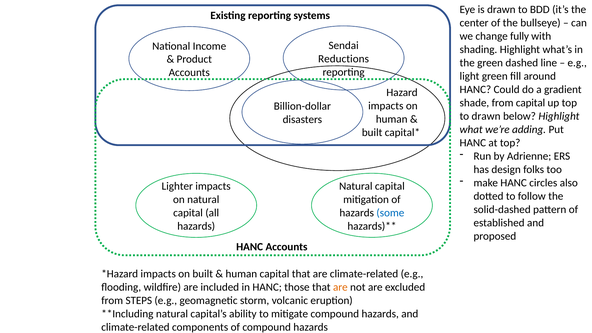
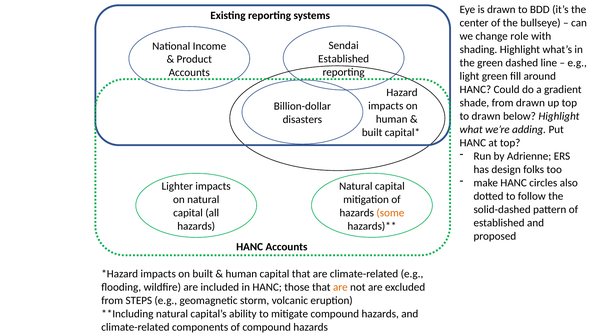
fully: fully -> role
Reductions at (344, 59): Reductions -> Established
from capital: capital -> drawn
some colour: blue -> orange
